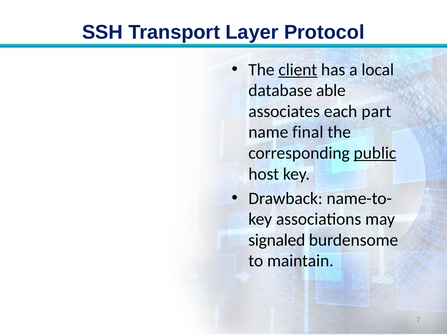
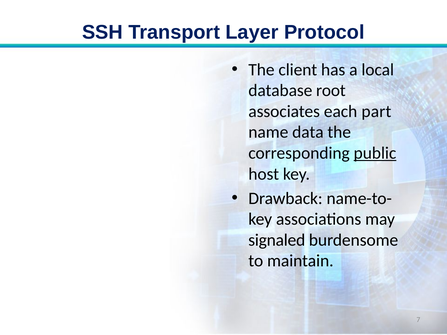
client underline: present -> none
able: able -> root
final: final -> data
